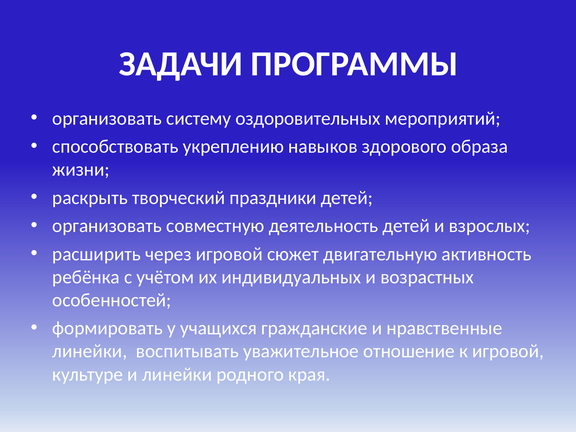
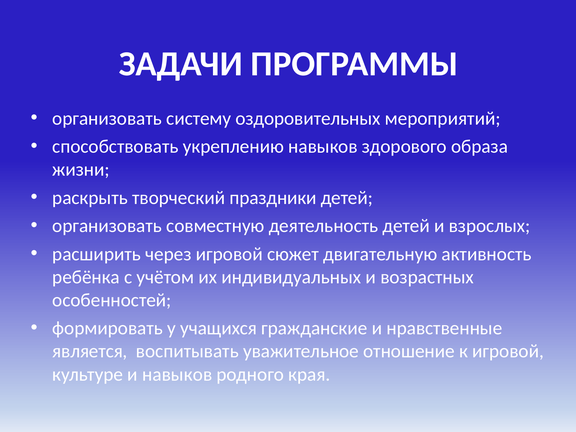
линейки at (90, 351): линейки -> является
и линейки: линейки -> навыков
